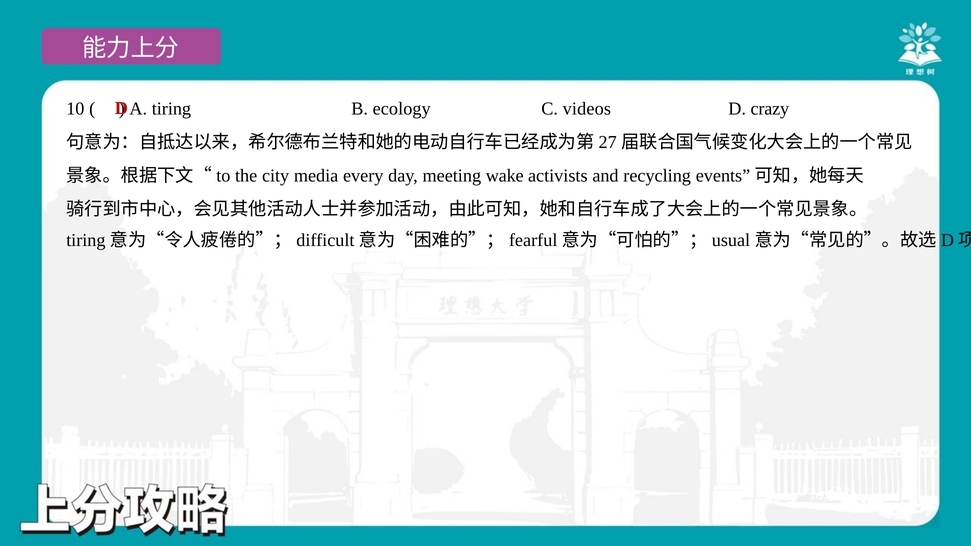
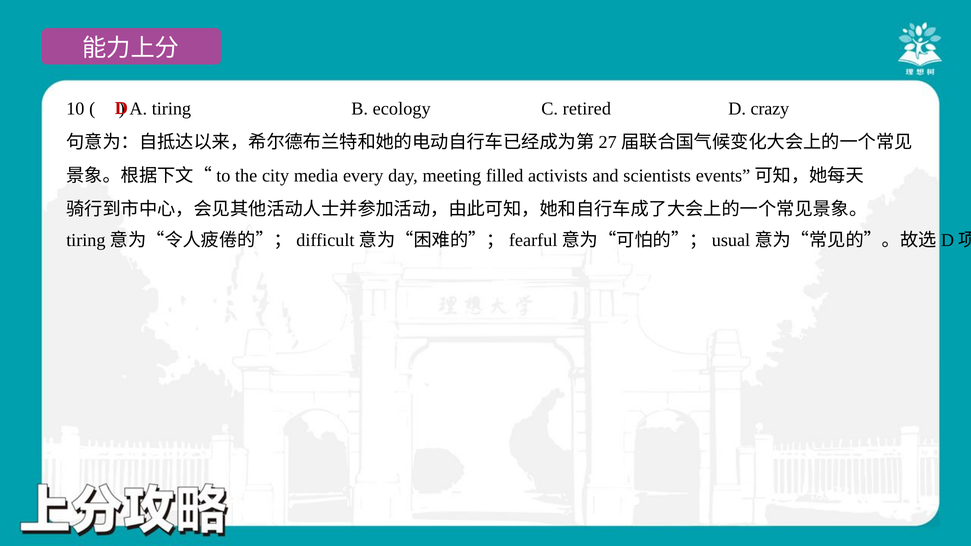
videos: videos -> retired
wake: wake -> filled
recycling: recycling -> scientists
